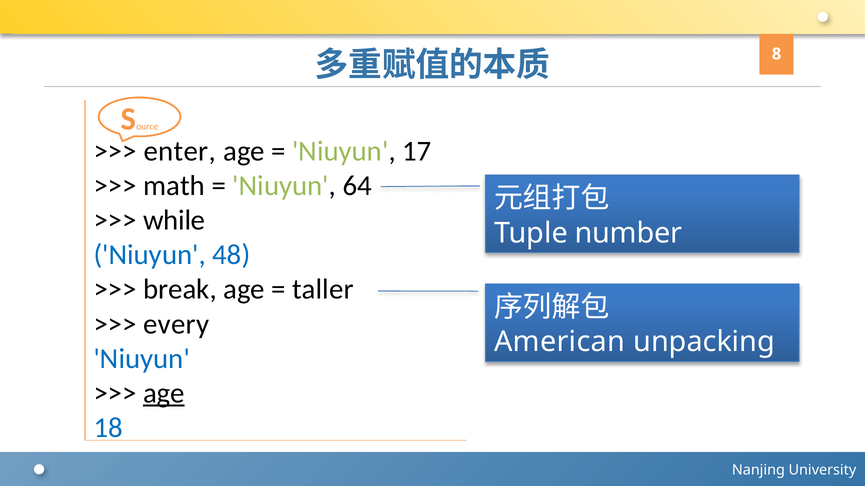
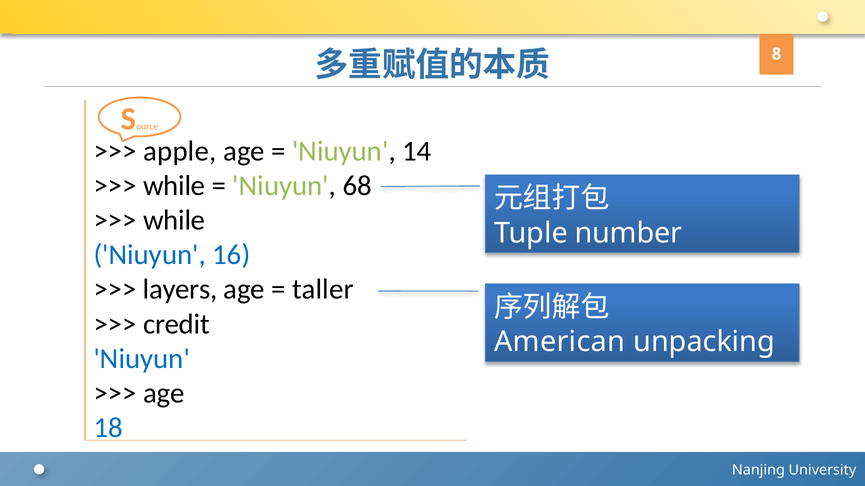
enter: enter -> apple
17: 17 -> 14
math at (174, 186): math -> while
64: 64 -> 68
48: 48 -> 16
break: break -> layers
every: every -> credit
age at (164, 394) underline: present -> none
